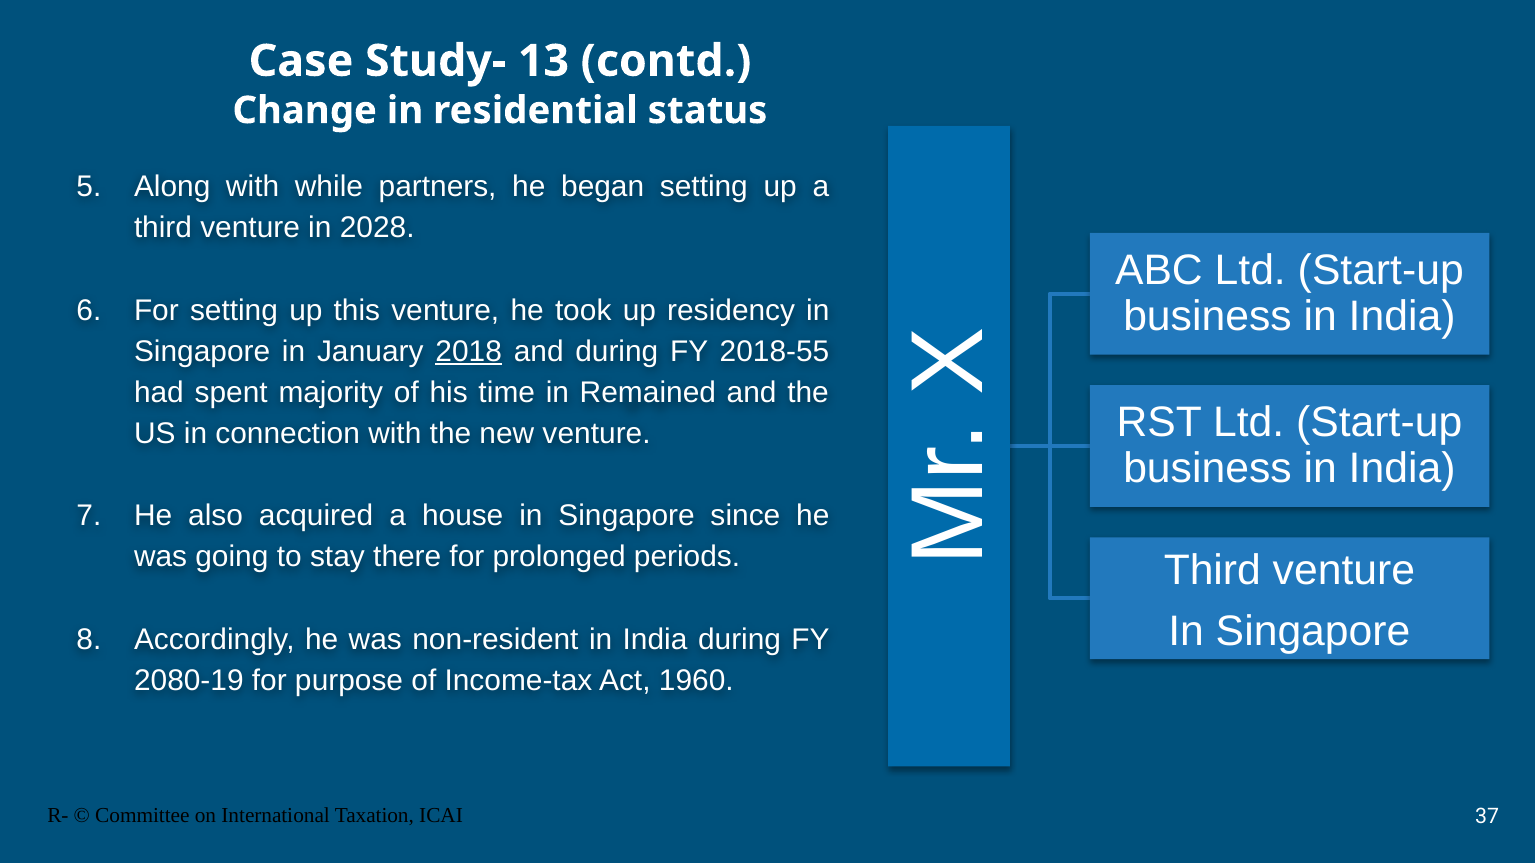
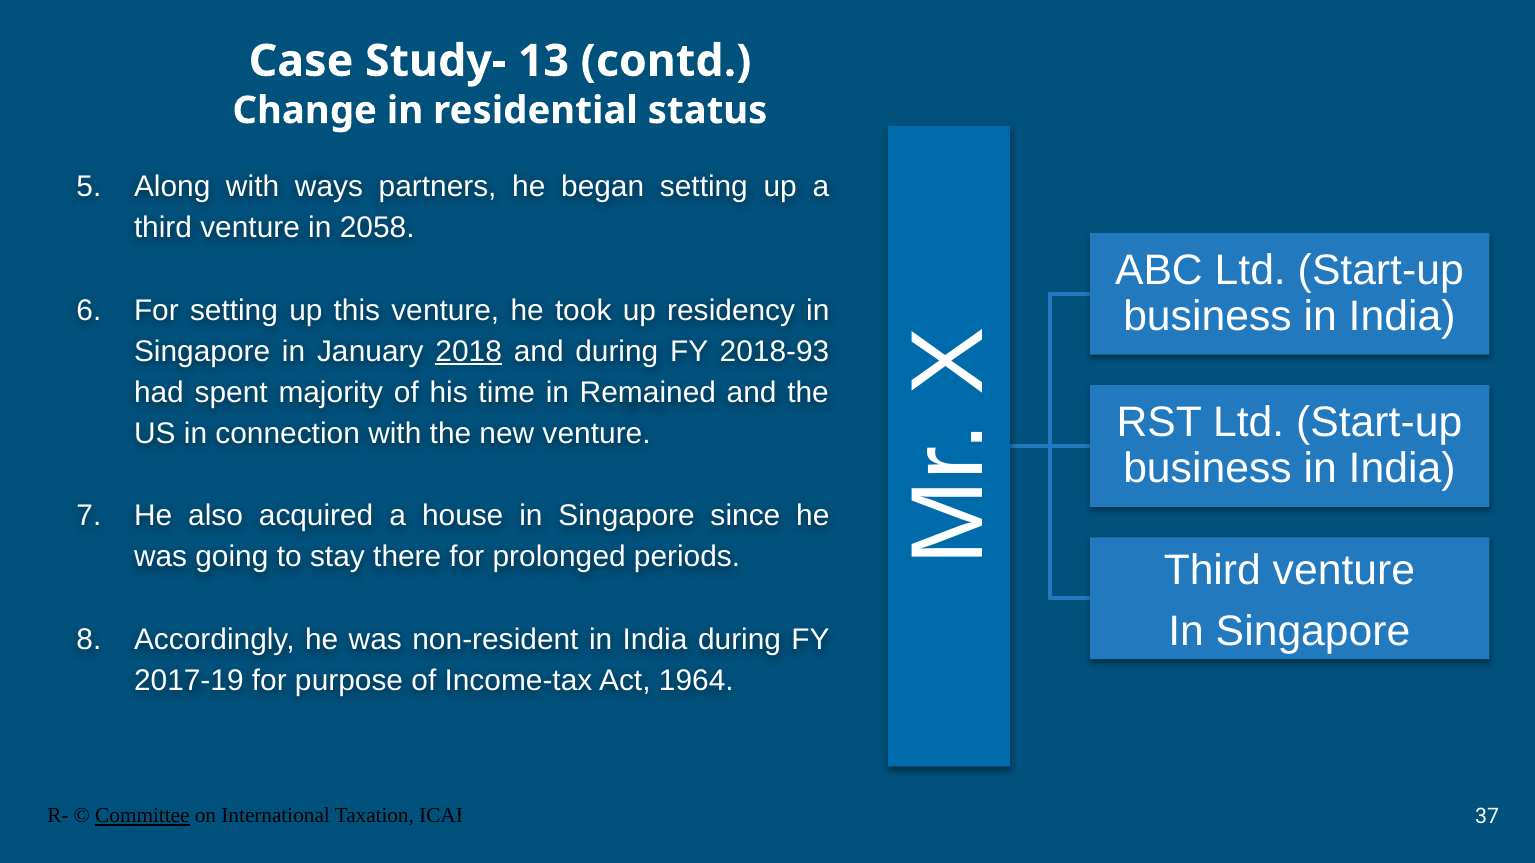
while: while -> ways
2028: 2028 -> 2058
2018-55: 2018-55 -> 2018-93
2080-19: 2080-19 -> 2017-19
1960: 1960 -> 1964
Committee underline: none -> present
